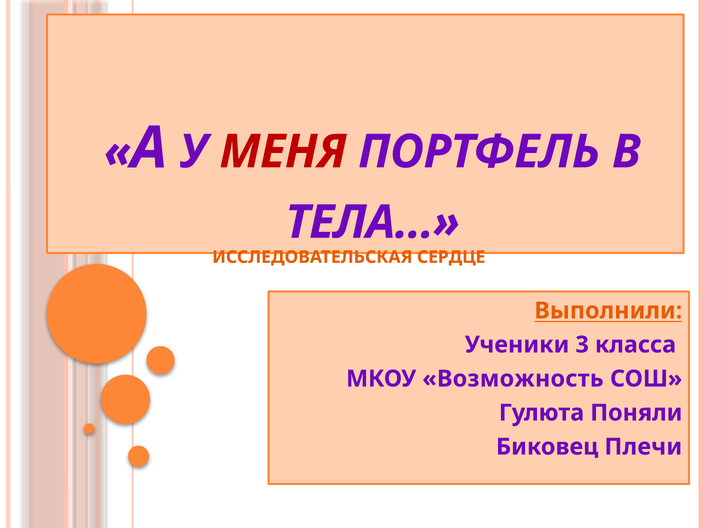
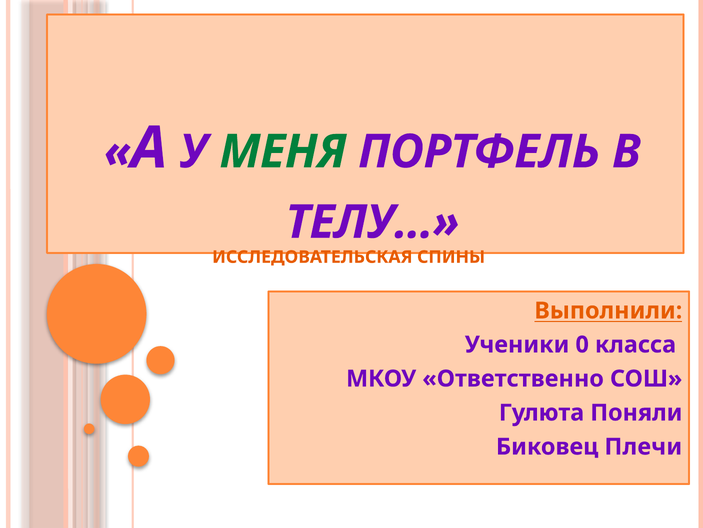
МЕНЯ colour: red -> green
ТЕЛА…: ТЕЛА… -> ТЕЛУ…
СЕРДЦЕ: СЕРДЦЕ -> СПИНЫ
3: 3 -> 0
Возможность: Возможность -> Ответственно
